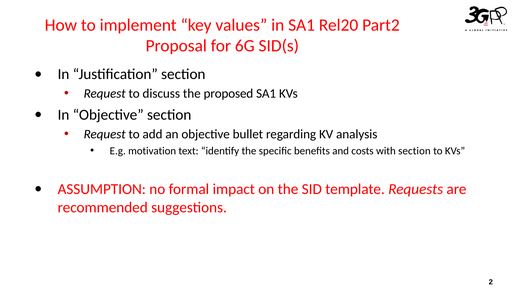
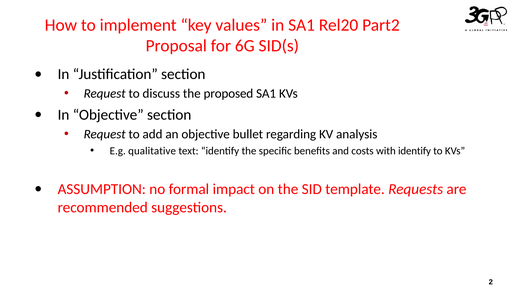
motivation: motivation -> qualitative
with section: section -> identify
